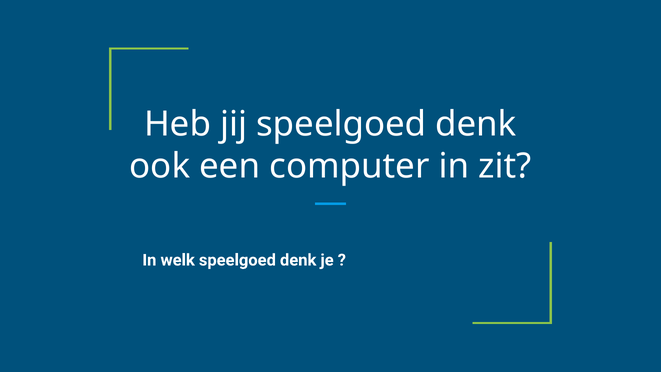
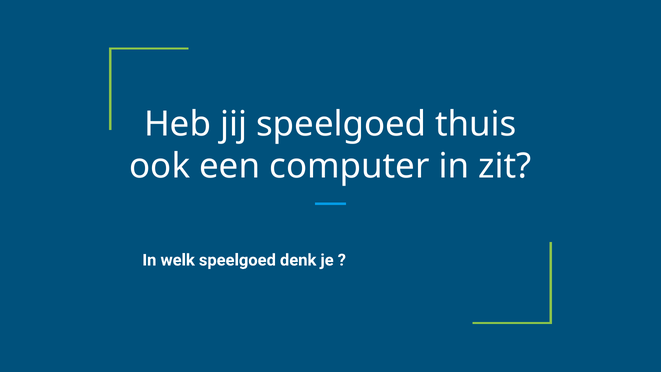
jij speelgoed denk: denk -> thuis
